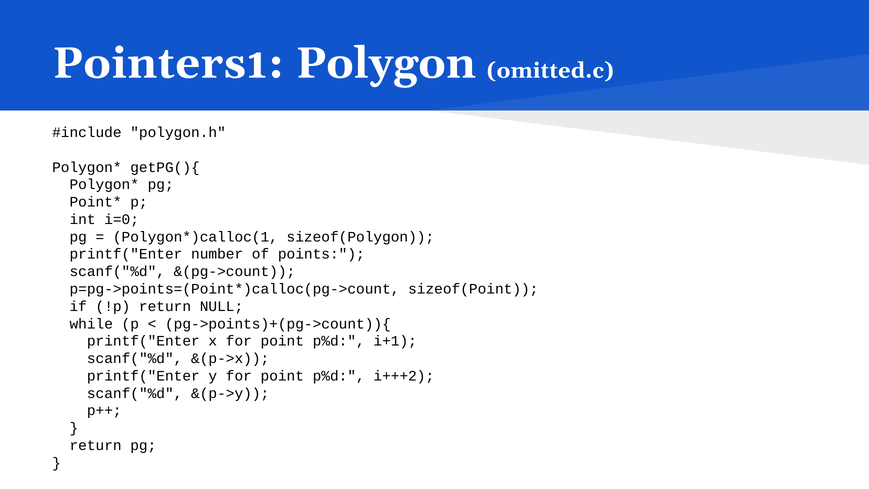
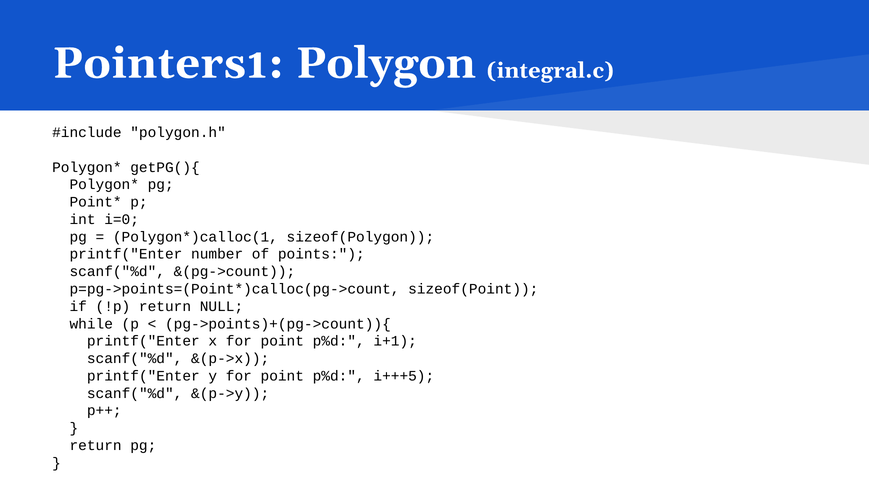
omitted.c: omitted.c -> integral.c
i+++2: i+++2 -> i+++5
